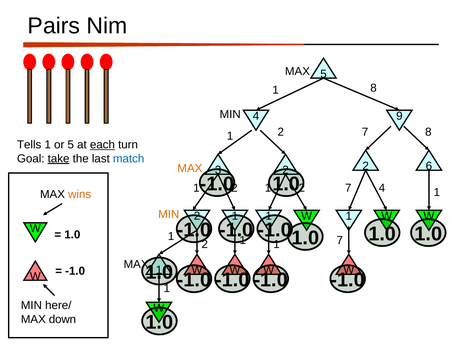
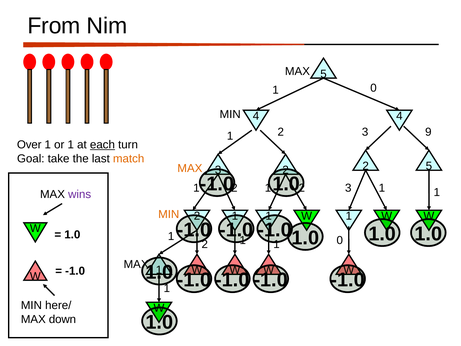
Pairs: Pairs -> From
8 at (373, 88): 8 -> 0
4 9: 9 -> 4
2 8: 8 -> 9
7 at (365, 132): 7 -> 3
Tells: Tells -> Over
or 5: 5 -> 1
take underline: present -> none
match colour: blue -> orange
2 6: 6 -> 5
7 at (348, 188): 7 -> 3
4 at (382, 188): 4 -> 1
wins colour: orange -> purple
7 at (340, 240): 7 -> 0
